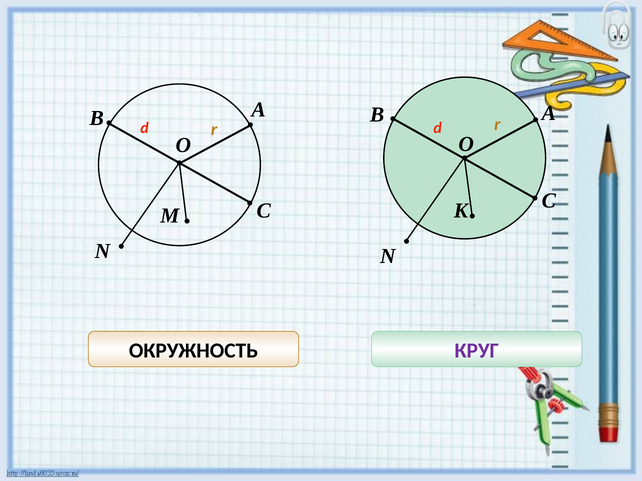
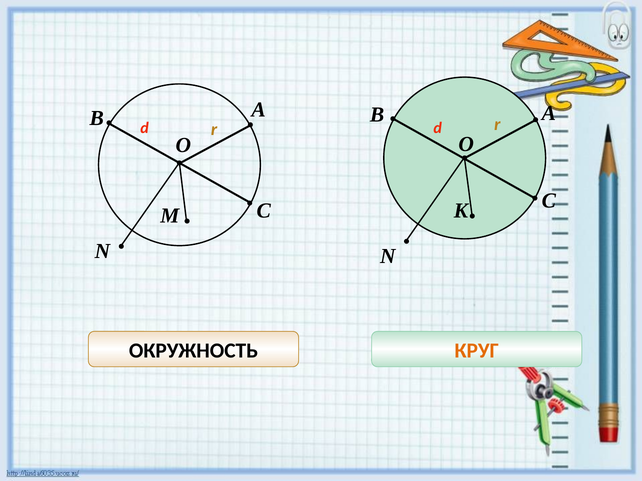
КРУГ colour: purple -> orange
